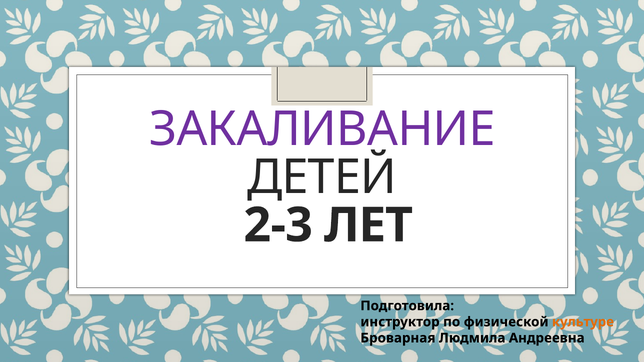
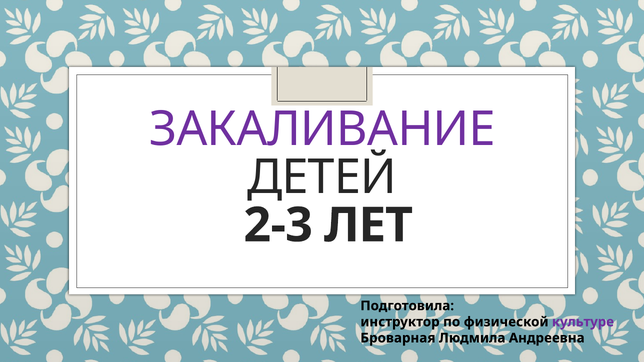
культуре colour: orange -> purple
